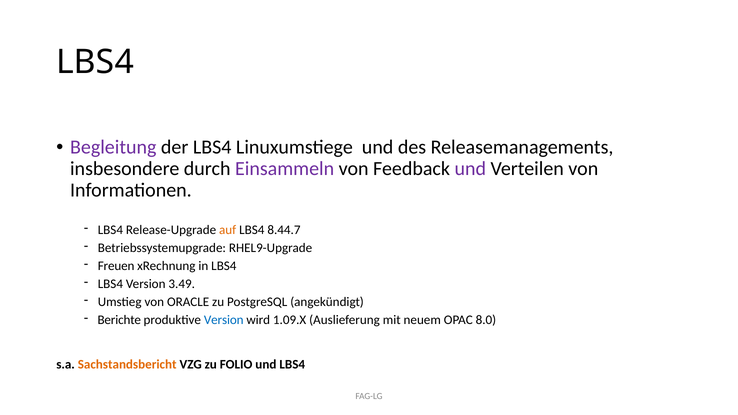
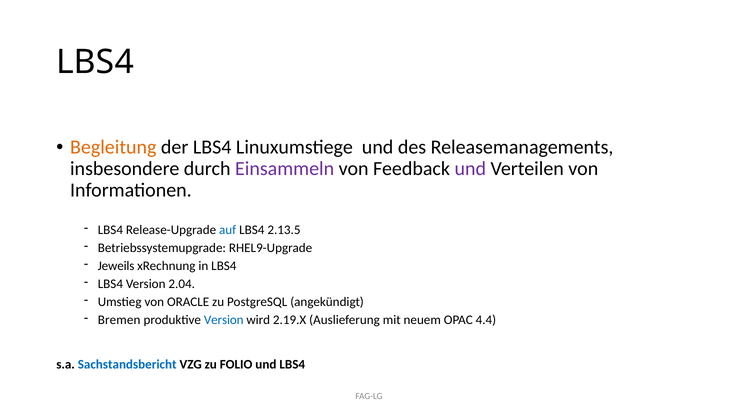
Begleitung colour: purple -> orange
auf colour: orange -> blue
8.44.7: 8.44.7 -> 2.13.5
Freuen: Freuen -> Jeweils
3.49: 3.49 -> 2.04
Berichte: Berichte -> Bremen
1.09.X: 1.09.X -> 2.19.X
8.0: 8.0 -> 4.4
Sachstandsbericht colour: orange -> blue
